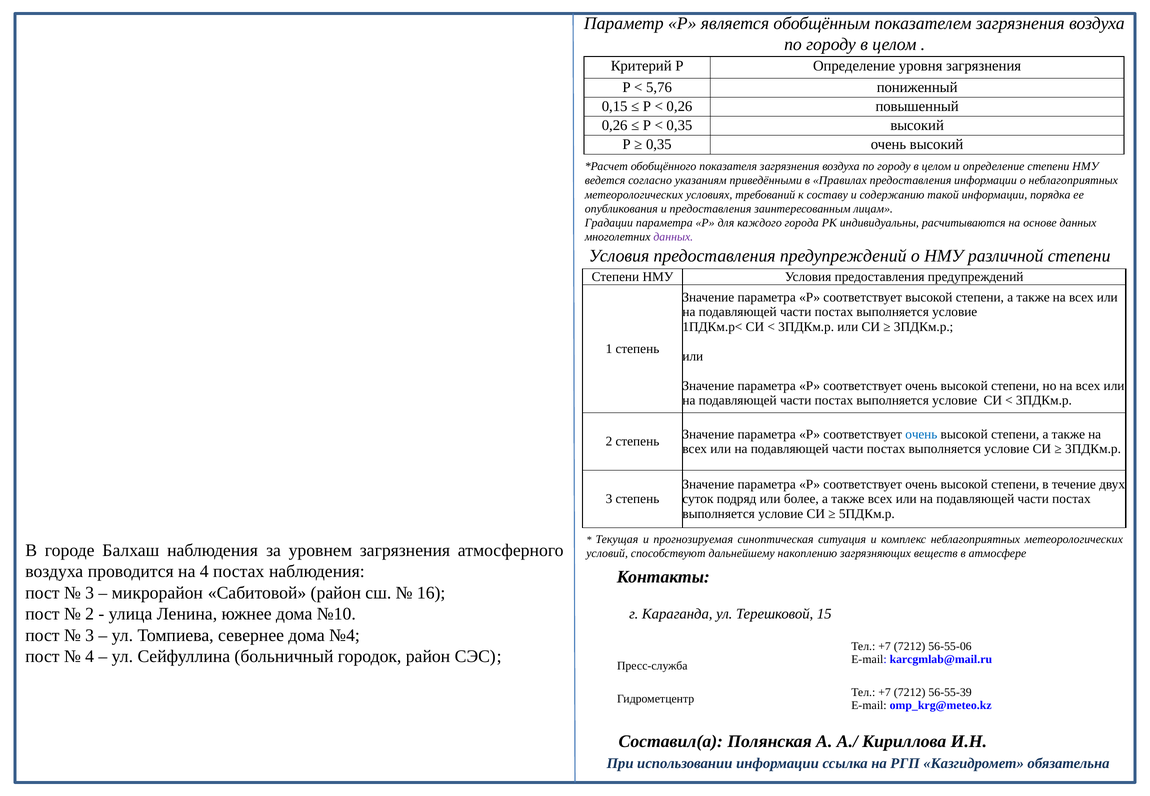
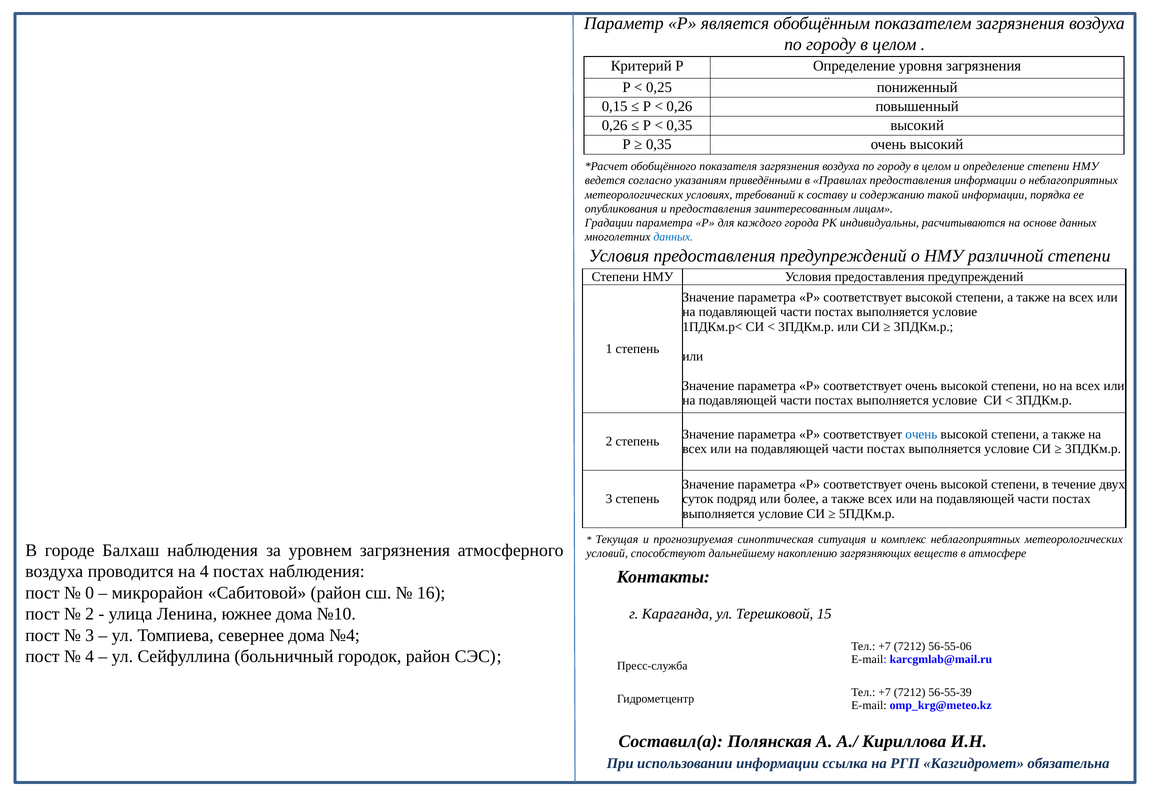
5,76: 5,76 -> 0,25
данных at (673, 237) colour: purple -> blue
3 at (90, 593): 3 -> 0
